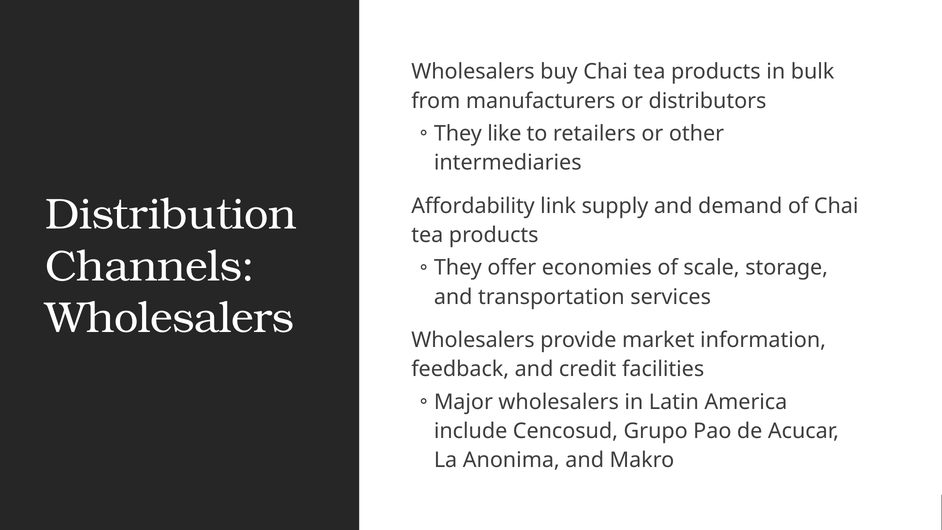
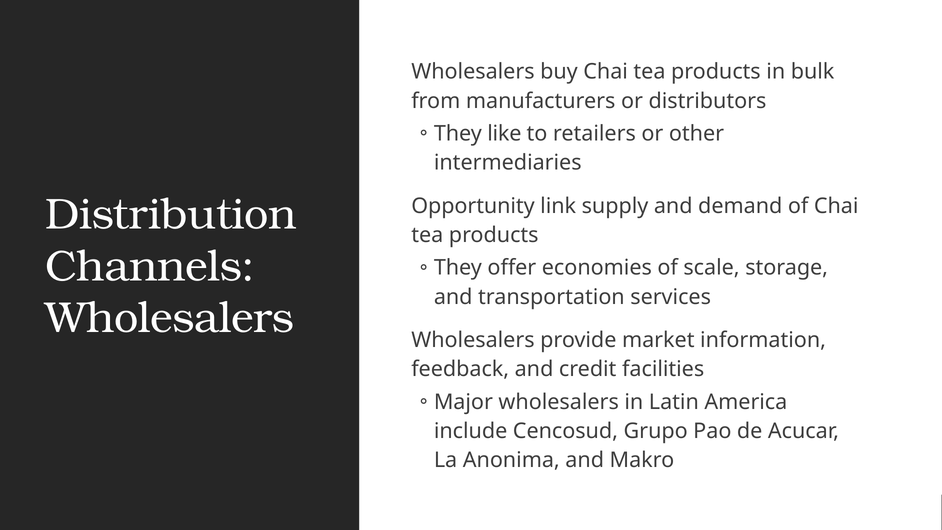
Affordability: Affordability -> Opportunity
